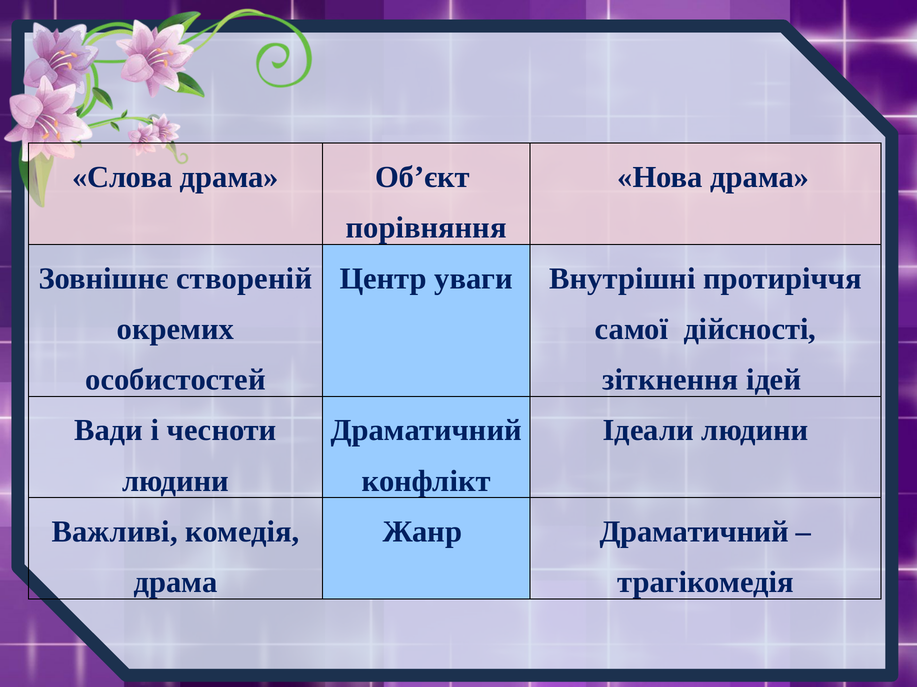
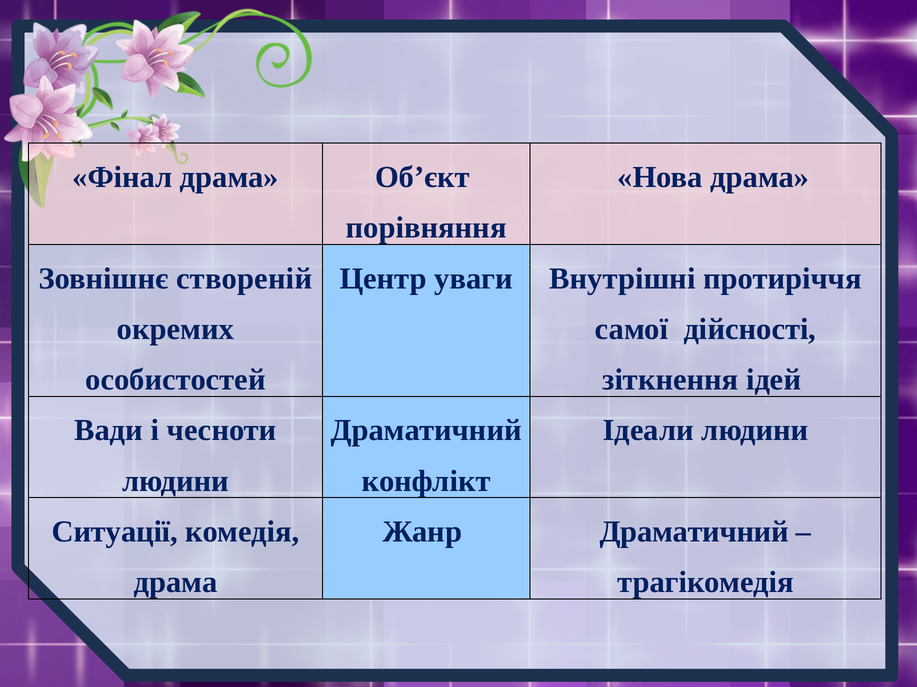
Слова: Слова -> Фінал
Важливі: Важливі -> Ситуації
